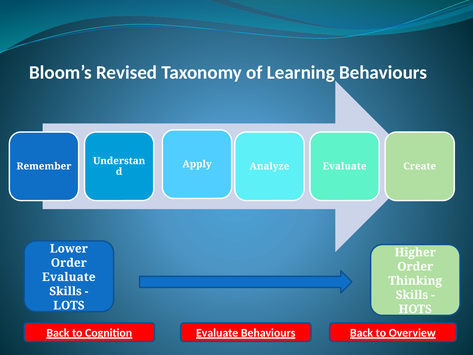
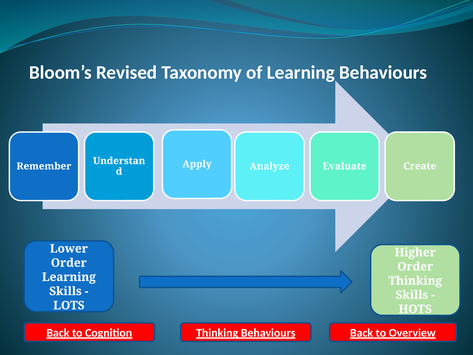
Evaluate at (69, 277): Evaluate -> Learning
Cognition Evaluate: Evaluate -> Thinking
